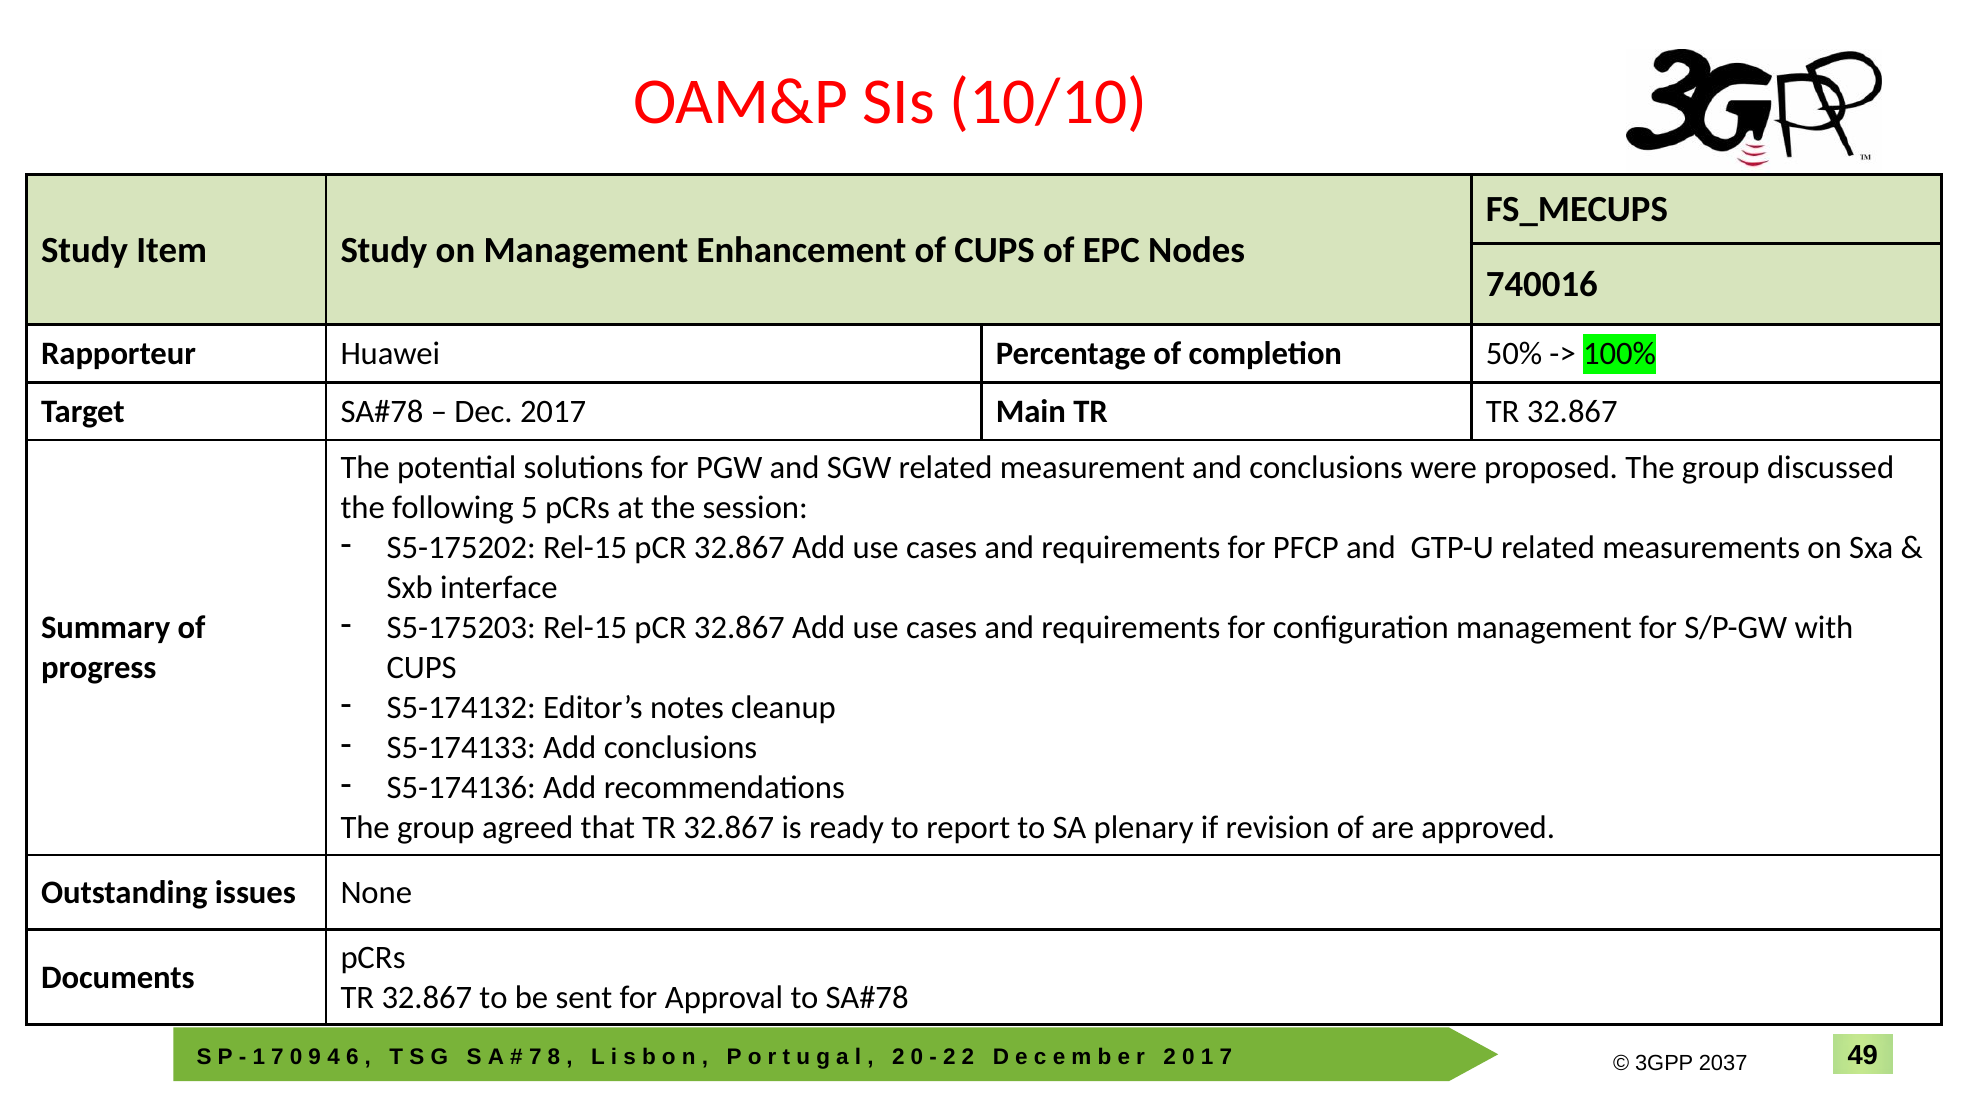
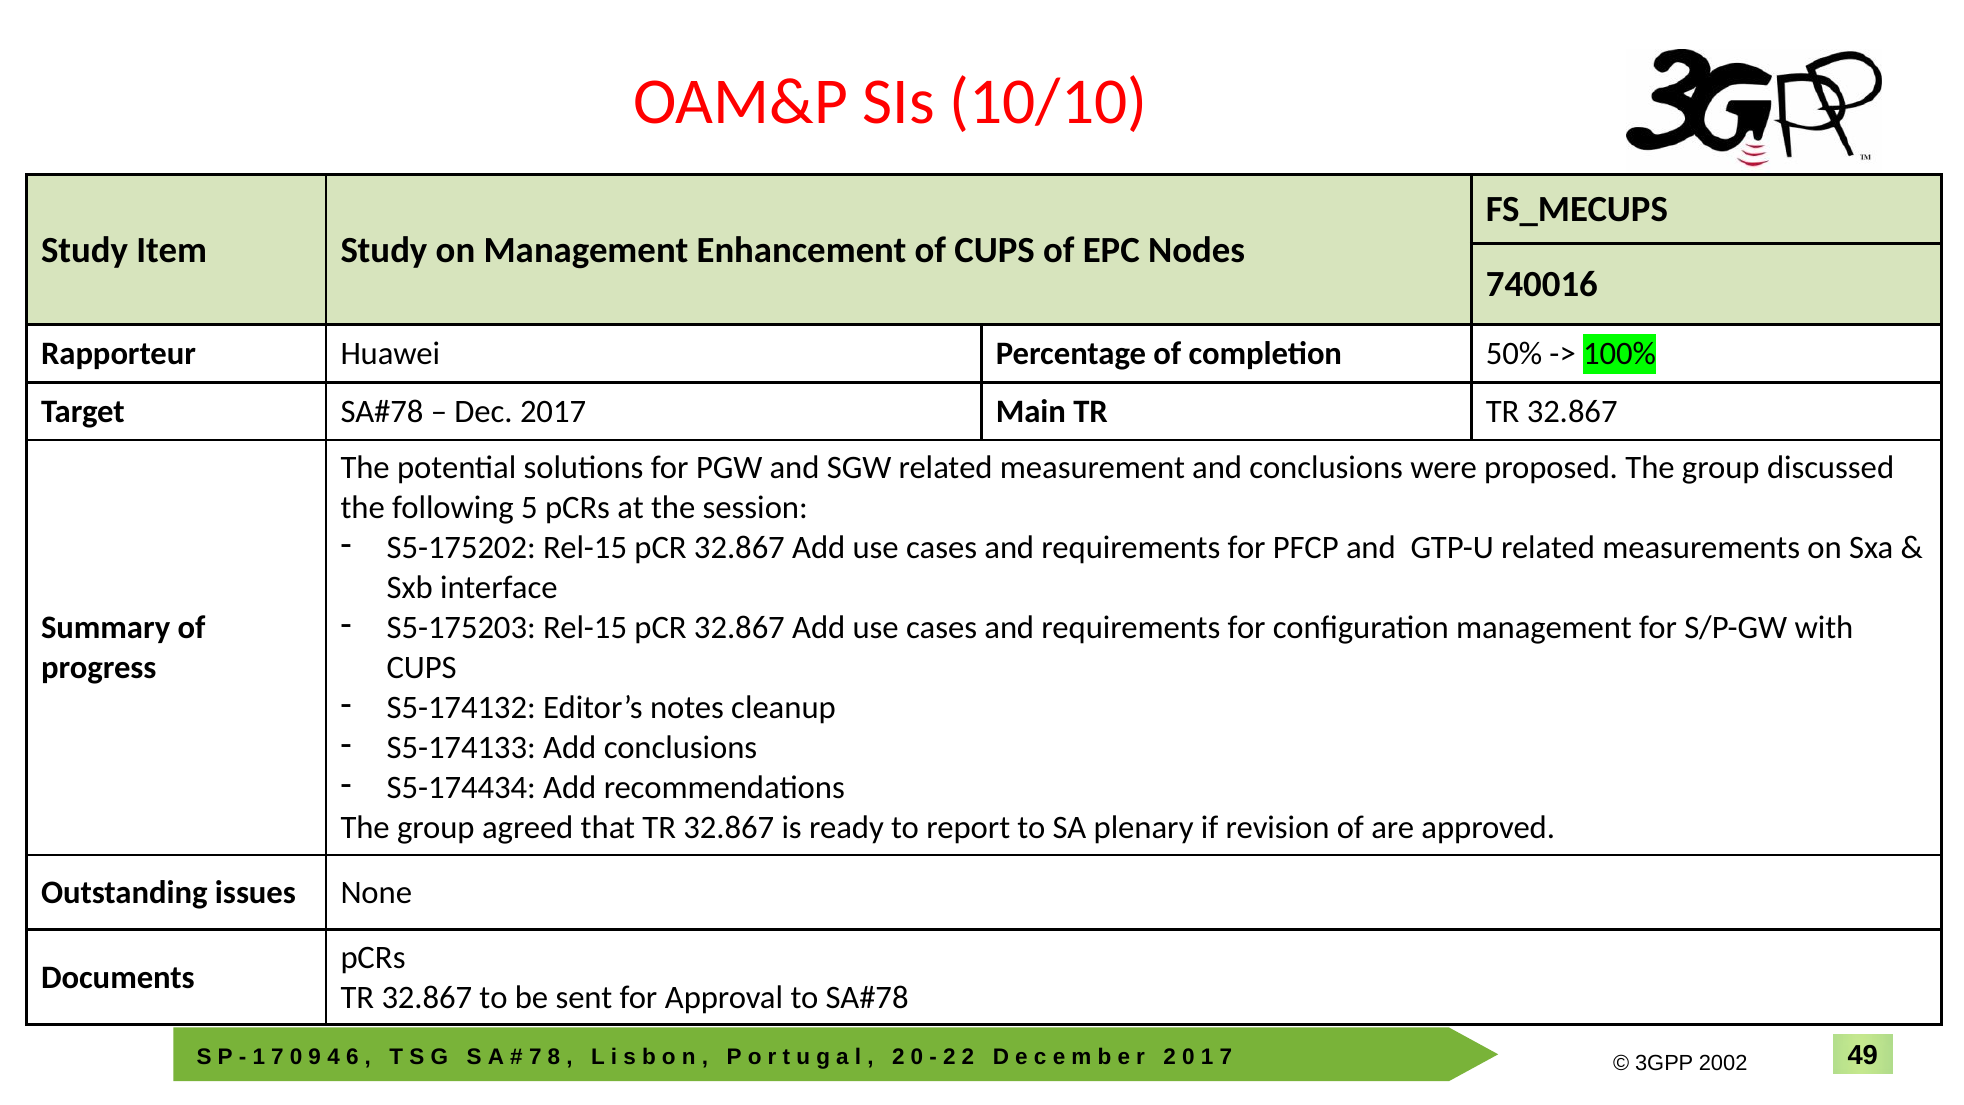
S5-174136: S5-174136 -> S5-174434
2037: 2037 -> 2002
